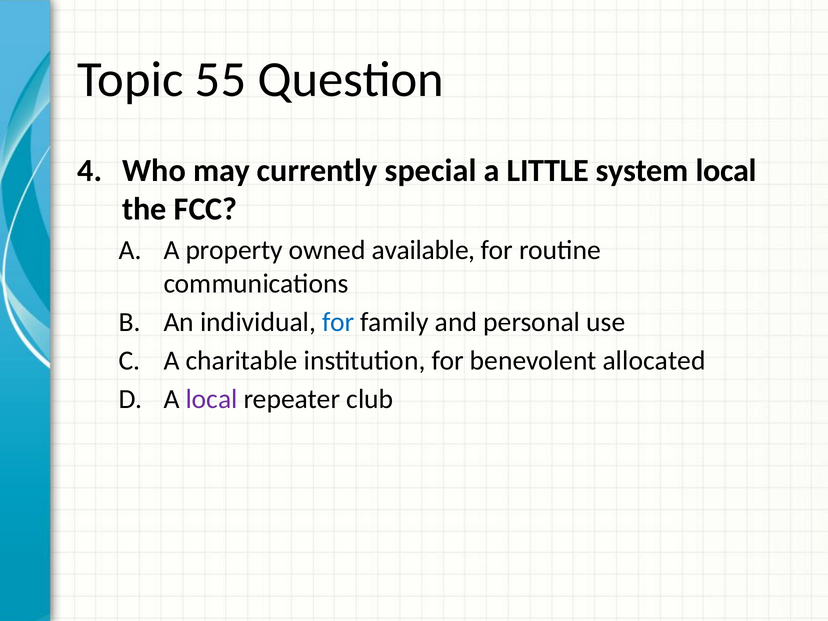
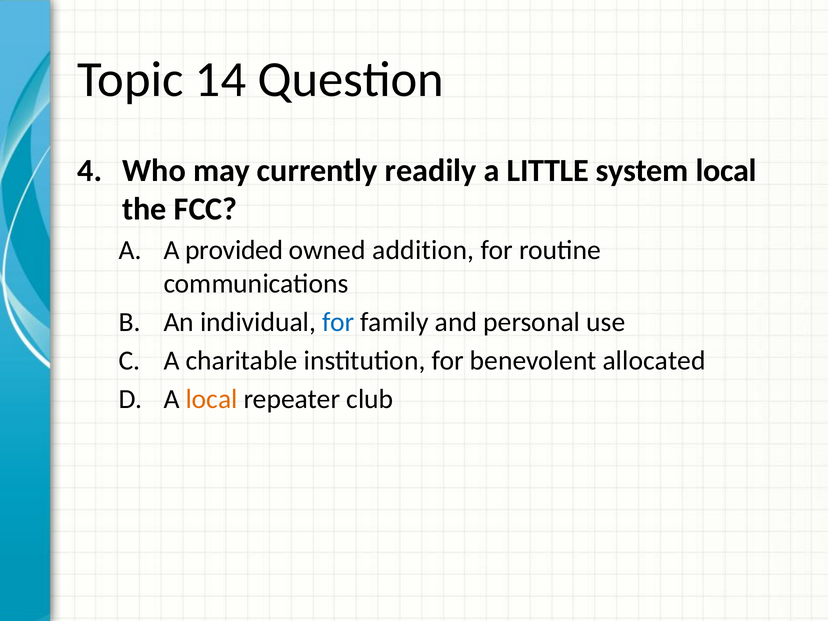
55: 55 -> 14
special: special -> readily
property: property -> provided
available: available -> addition
local at (212, 399) colour: purple -> orange
